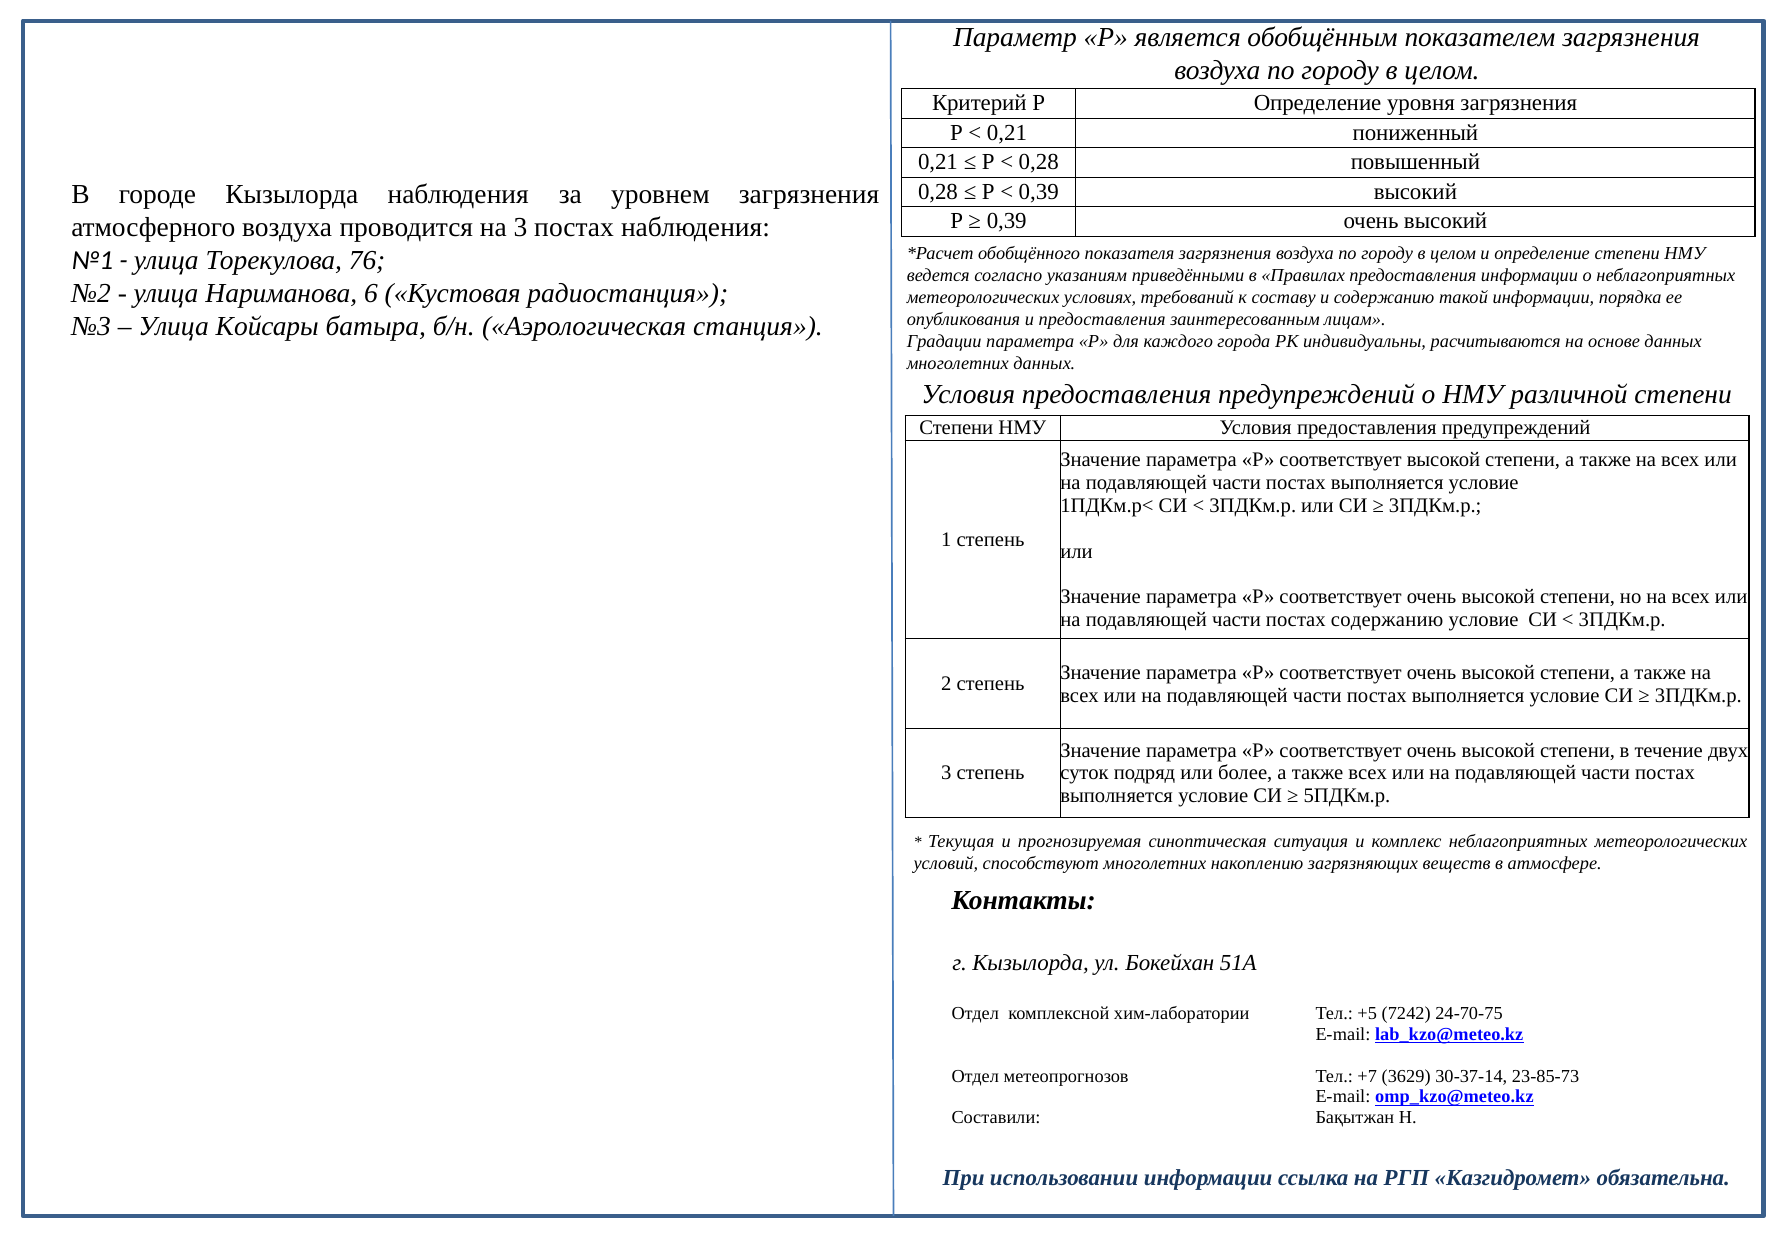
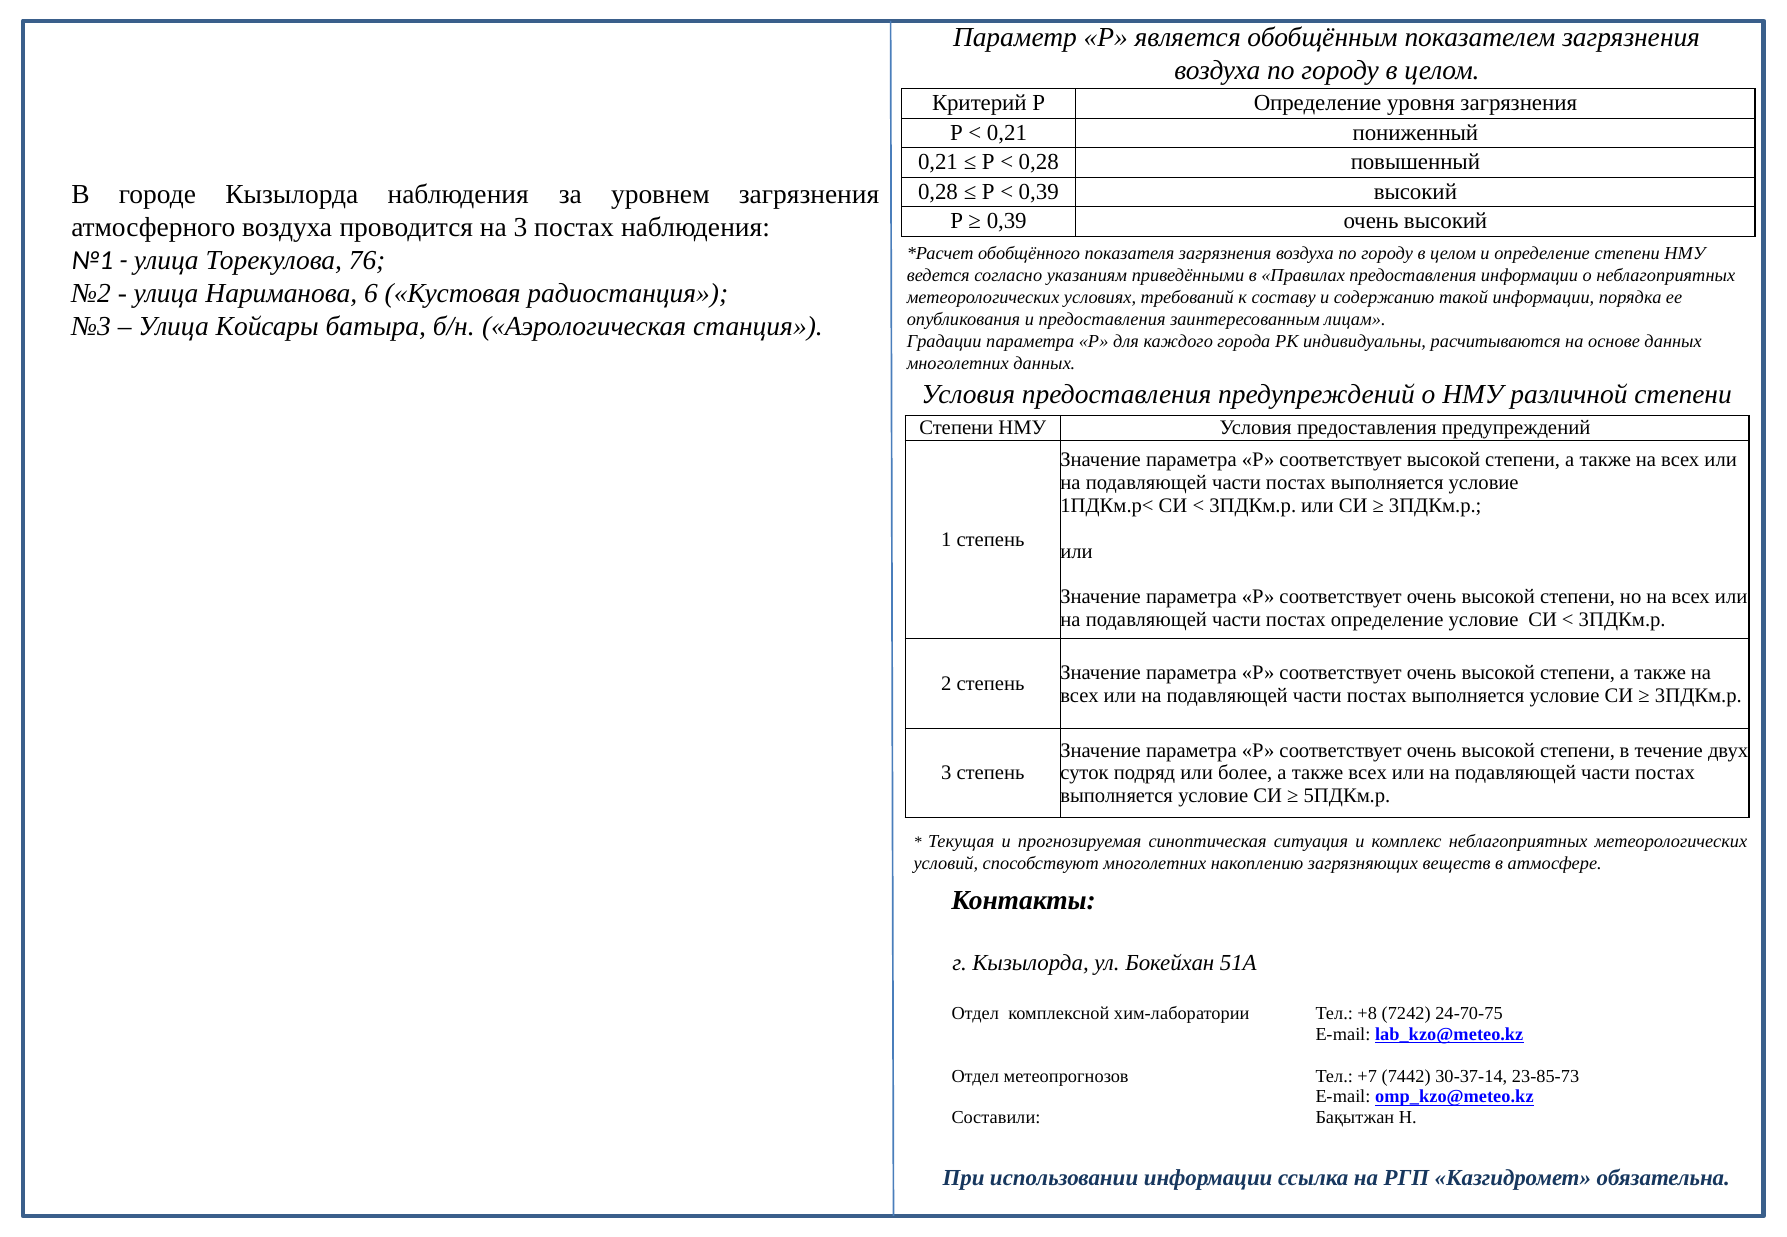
постах содержанию: содержанию -> определение
+5: +5 -> +8
3629: 3629 -> 7442
